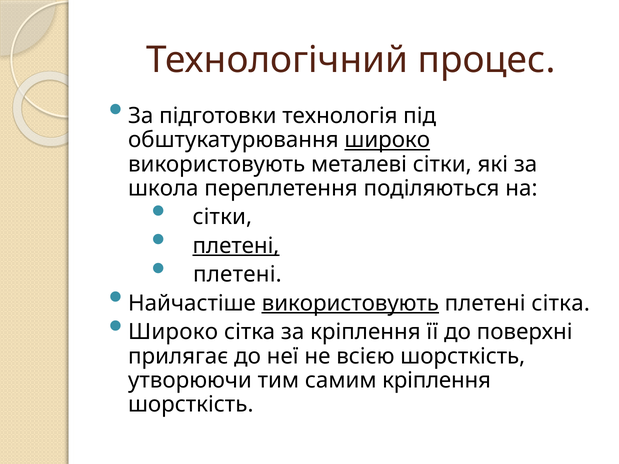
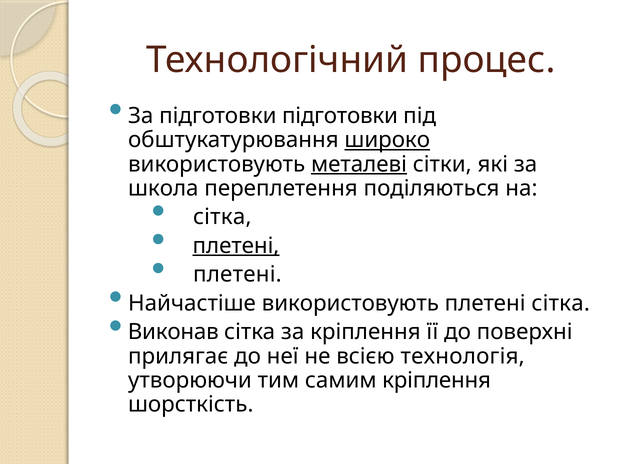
підготовки технологія: технологія -> підготовки
металеві underline: none -> present
сітки at (222, 217): сітки -> сітка
використовують at (350, 303) underline: present -> none
Широко at (173, 332): Широко -> Виконав
всією шорсткість: шорсткість -> технологія
